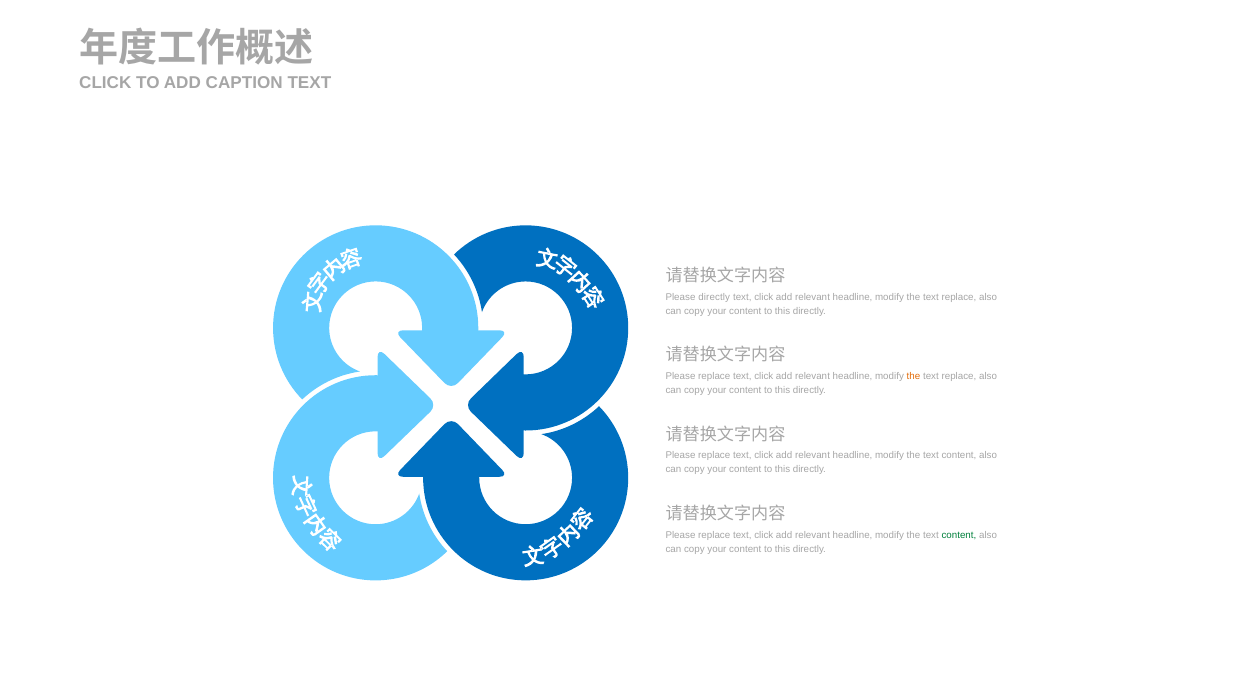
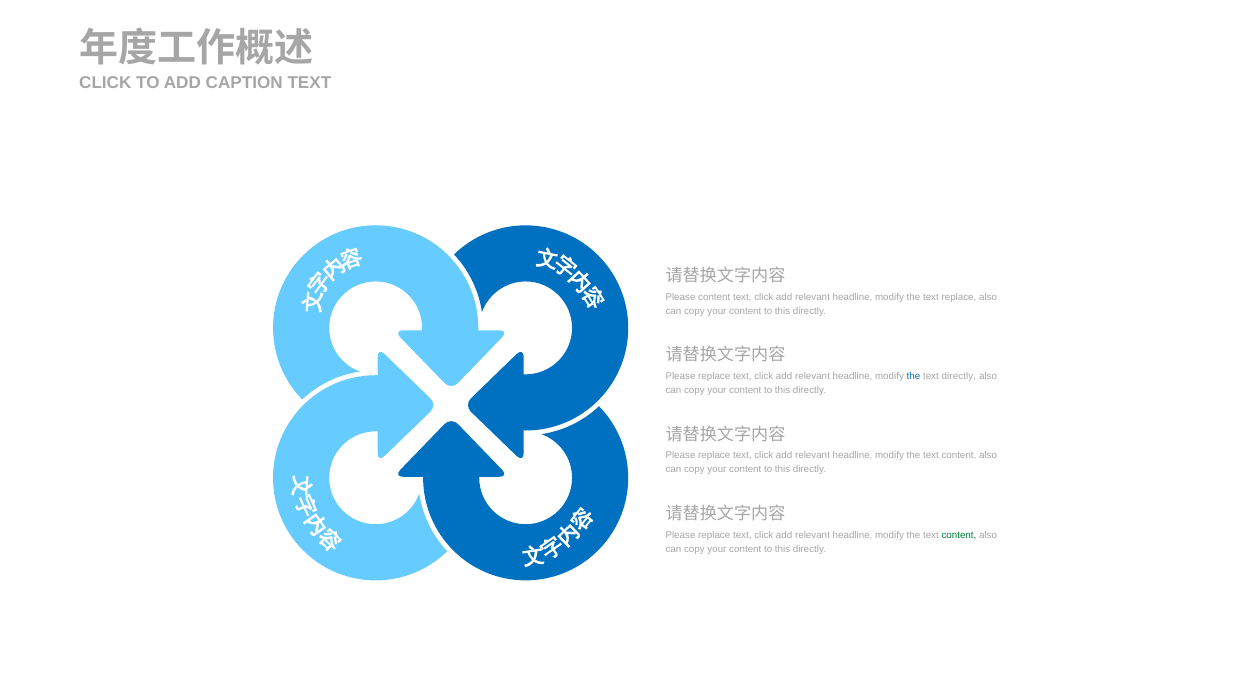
Please directly: directly -> content
the at (913, 377) colour: orange -> blue
replace at (959, 377): replace -> directly
